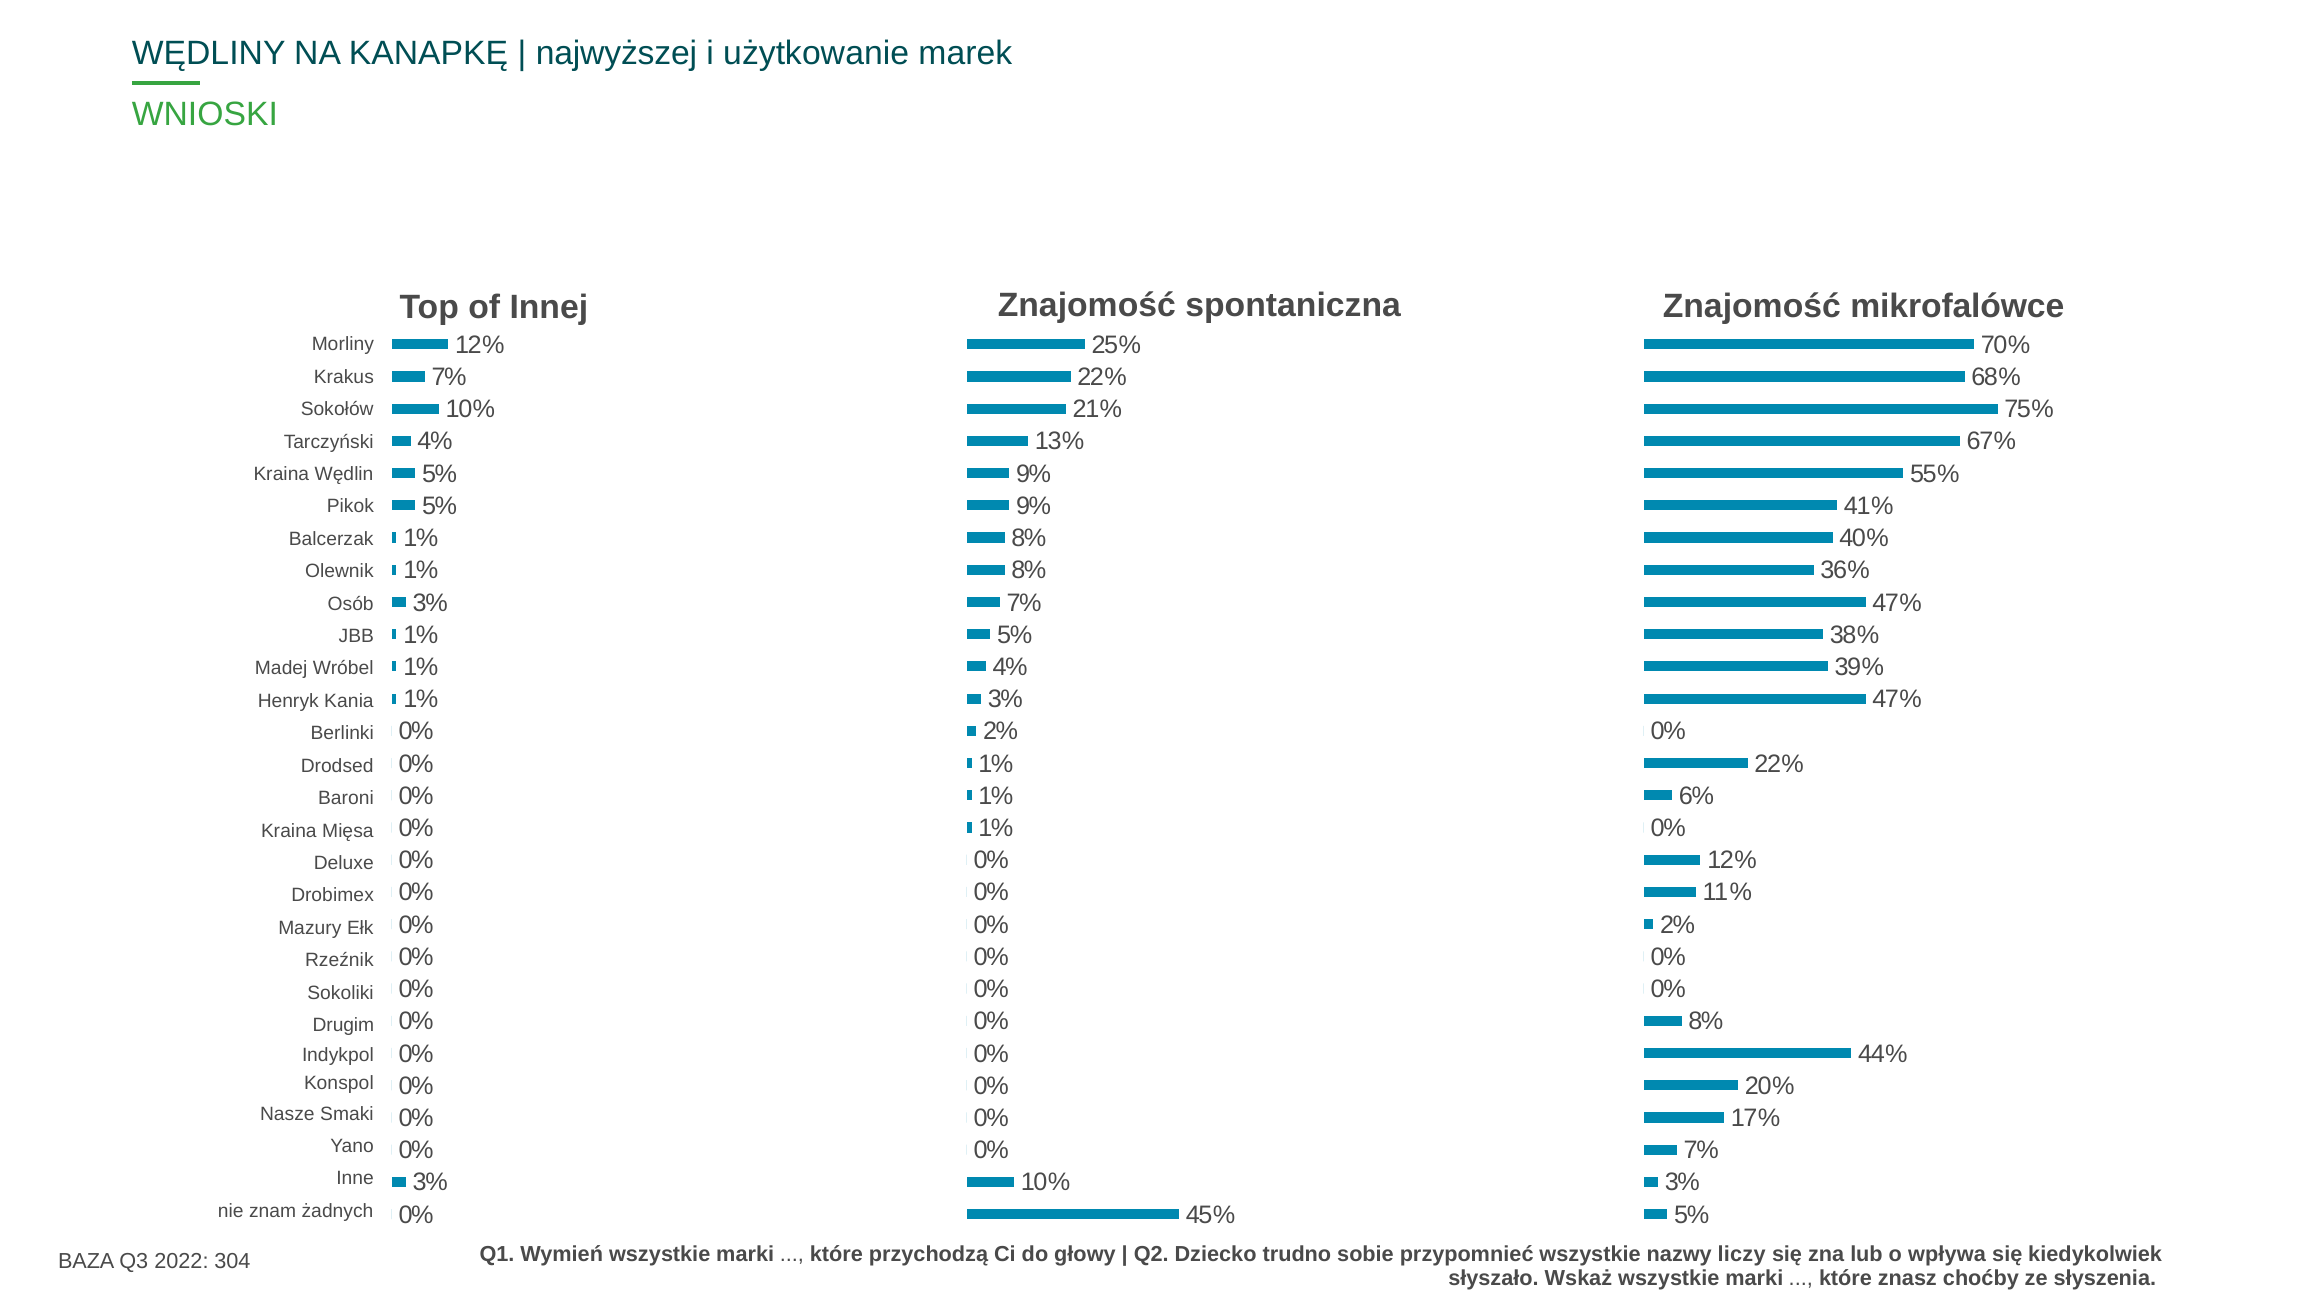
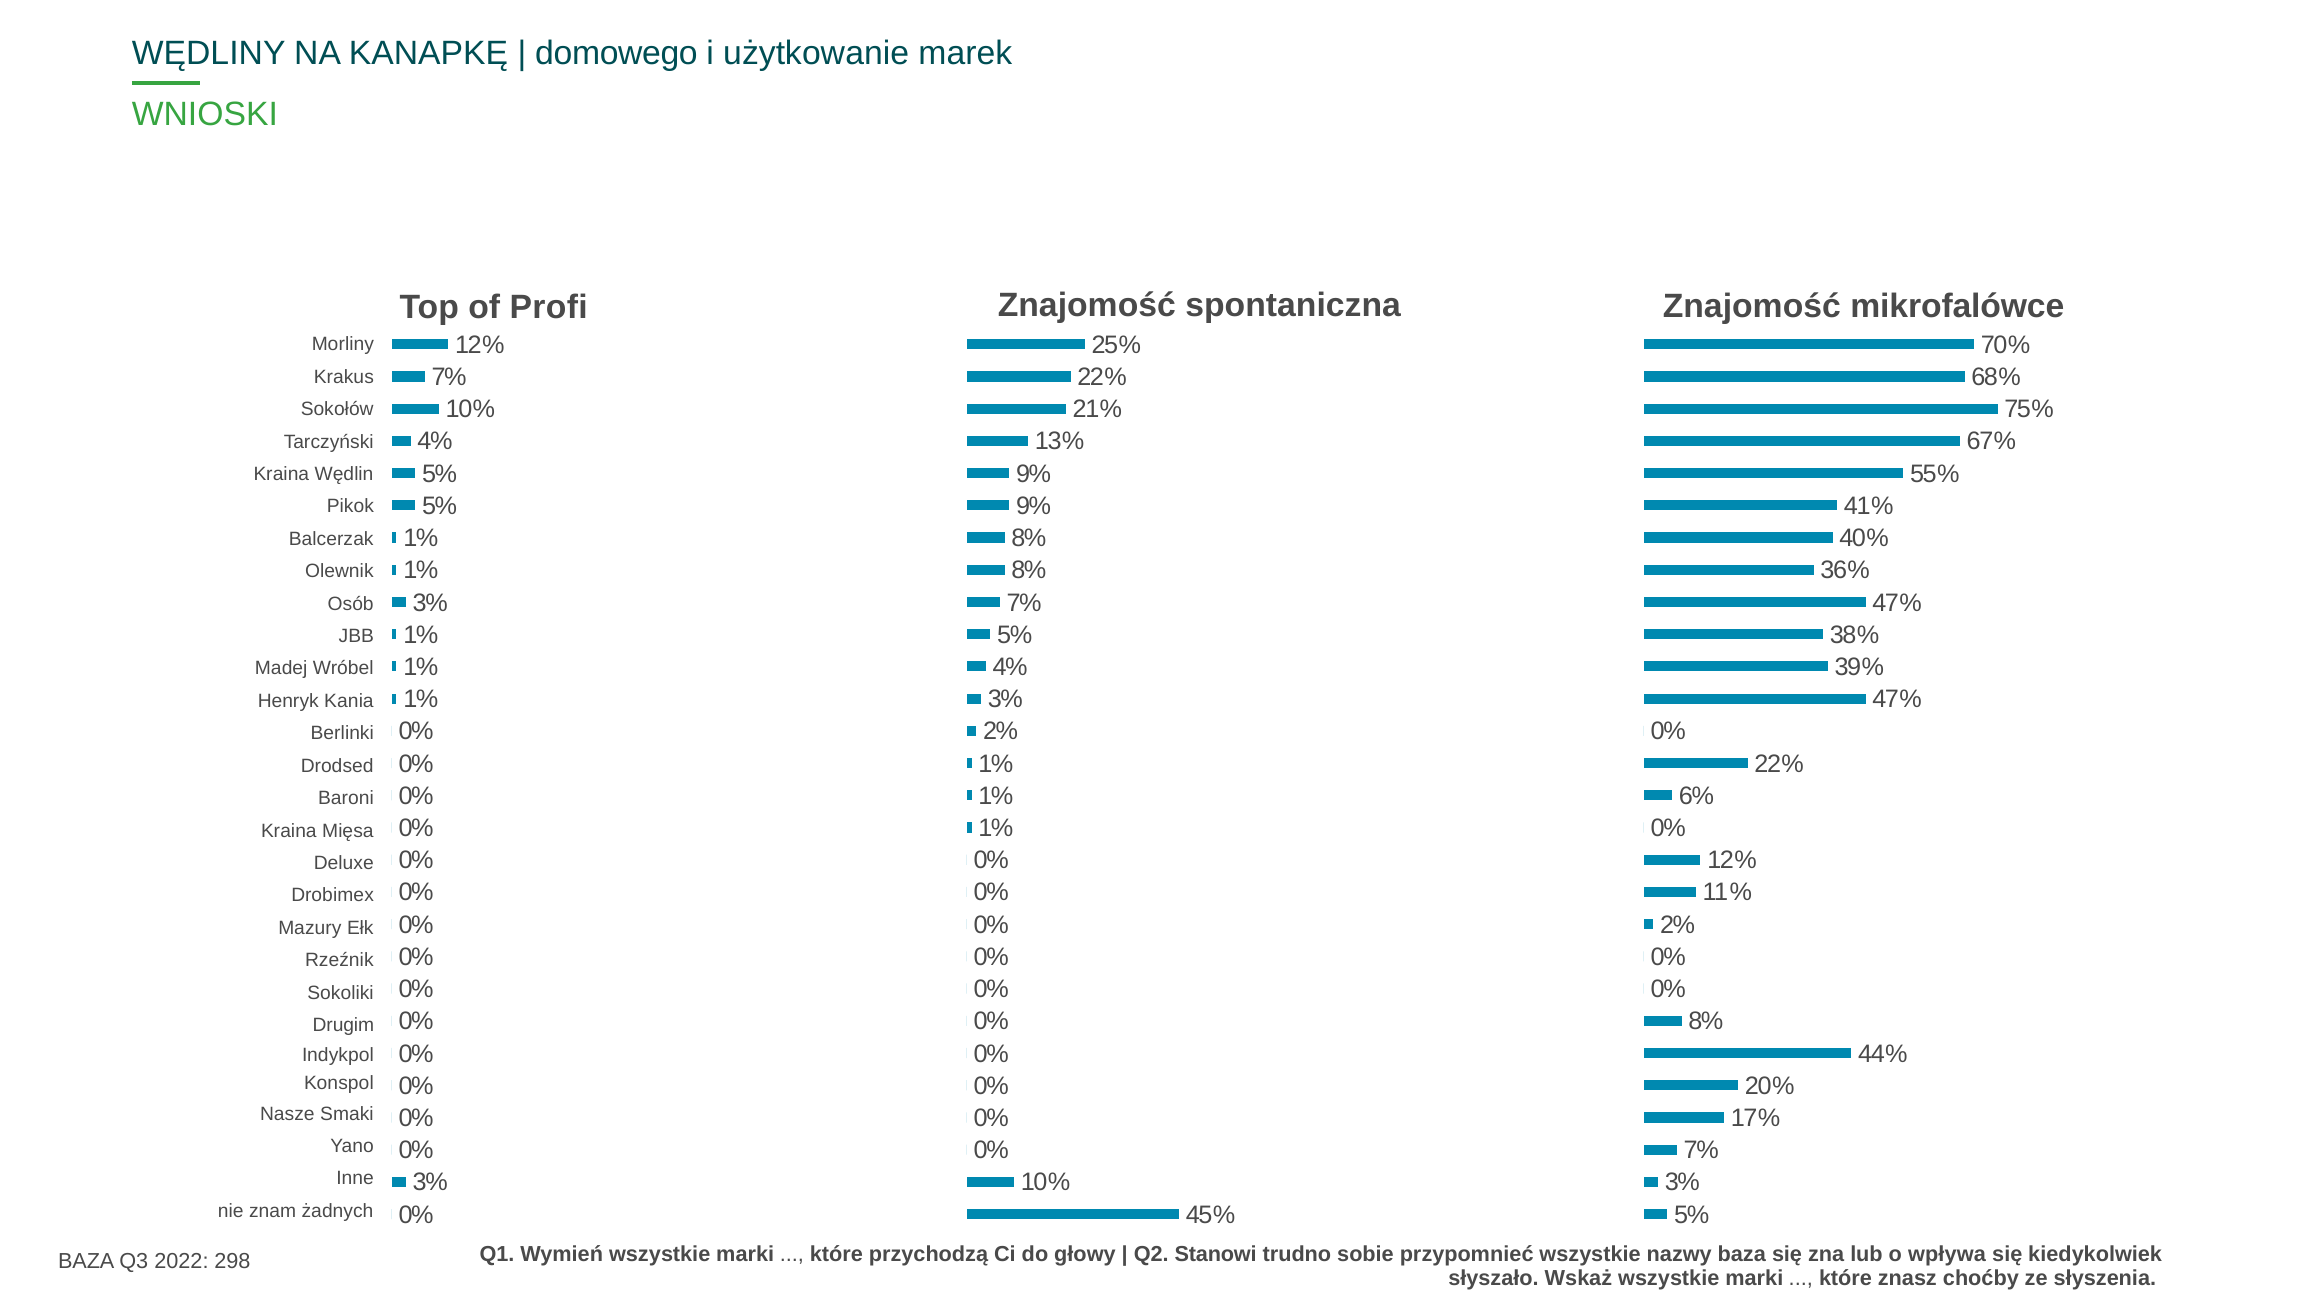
najwyższej: najwyższej -> domowego
Innej: Innej -> Profi
Dziecko: Dziecko -> Stanowi
nazwy liczy: liczy -> baza
304: 304 -> 298
